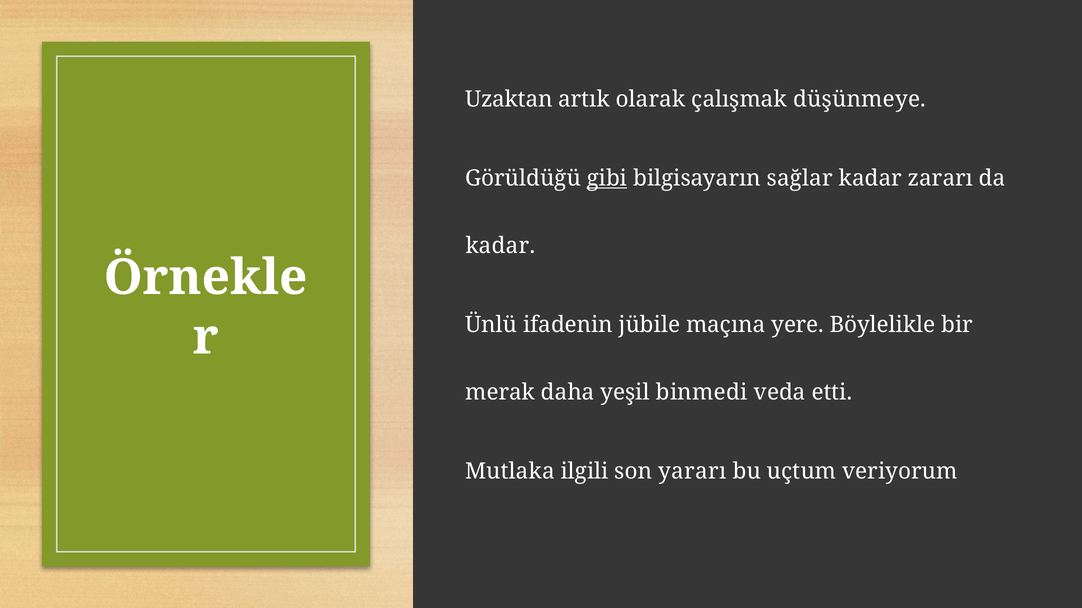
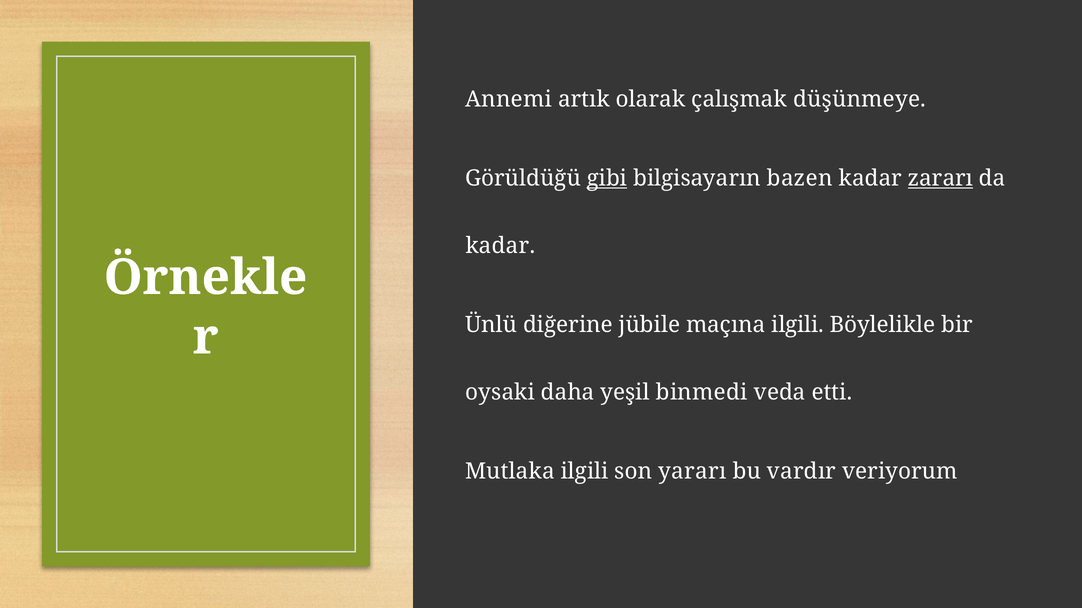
Uzaktan: Uzaktan -> Annemi
sağlar: sağlar -> bazen
zararı underline: none -> present
ifadenin: ifadenin -> diğerine
maçına yere: yere -> ilgili
merak: merak -> oysaki
uçtum: uçtum -> vardır
